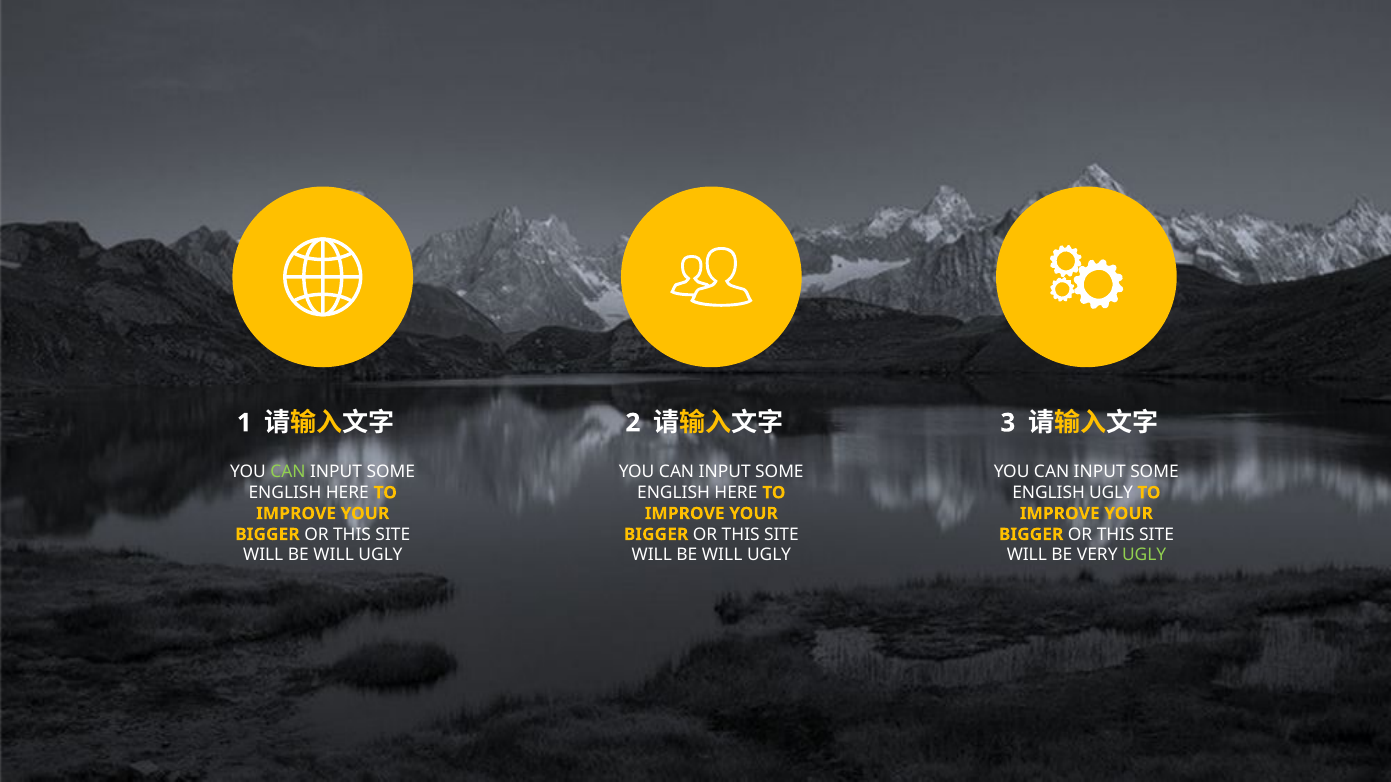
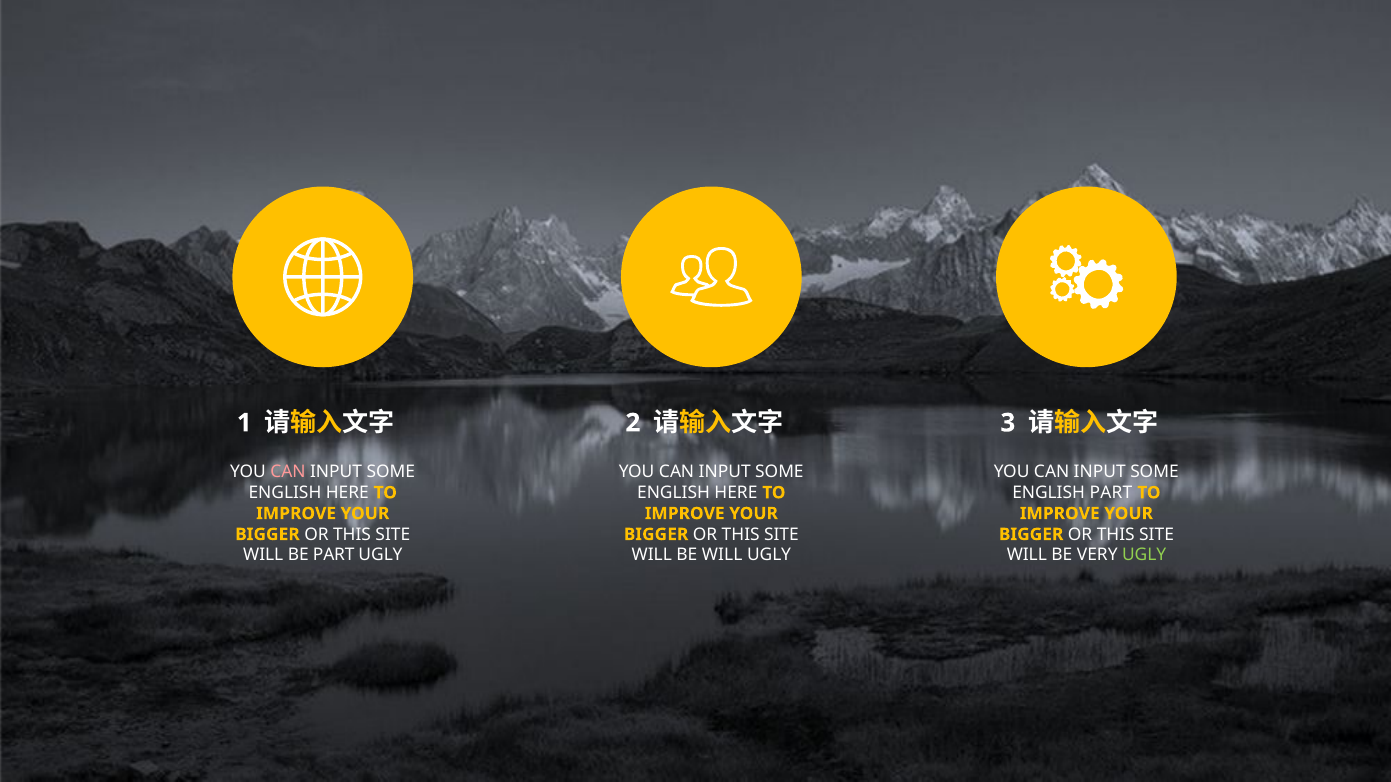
CAN at (288, 472) colour: light green -> pink
ENGLISH UGLY: UGLY -> PART
WILL at (334, 556): WILL -> PART
